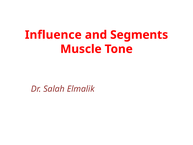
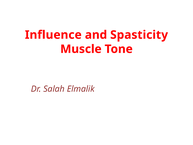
Segments: Segments -> Spasticity
